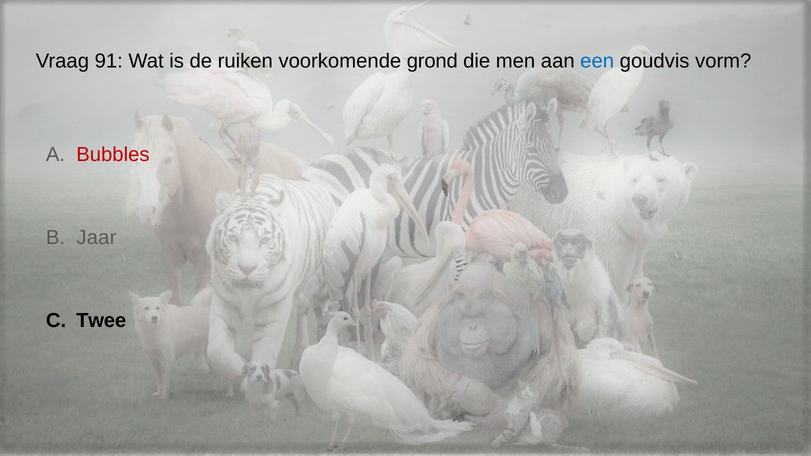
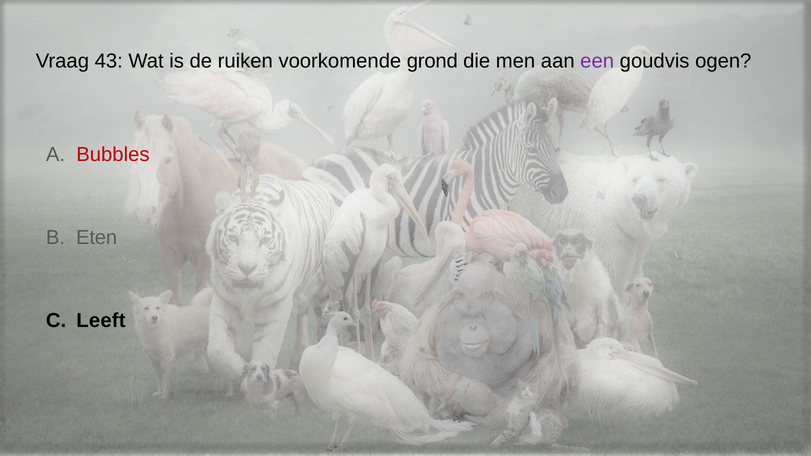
91: 91 -> 43
een colour: blue -> purple
vorm: vorm -> ogen
Jaar: Jaar -> Eten
Twee: Twee -> Leeft
